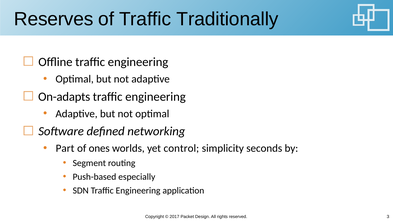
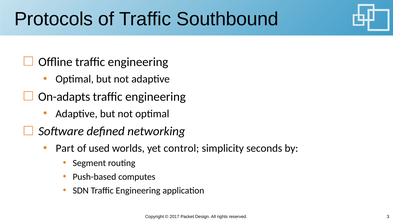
Reserves: Reserves -> Protocols
Traditionally: Traditionally -> Southbound
ones: ones -> used
especially: especially -> computes
